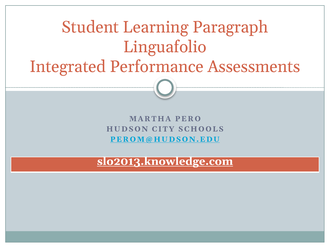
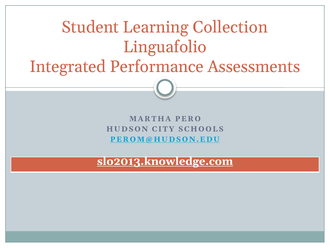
Paragraph: Paragraph -> Collection
